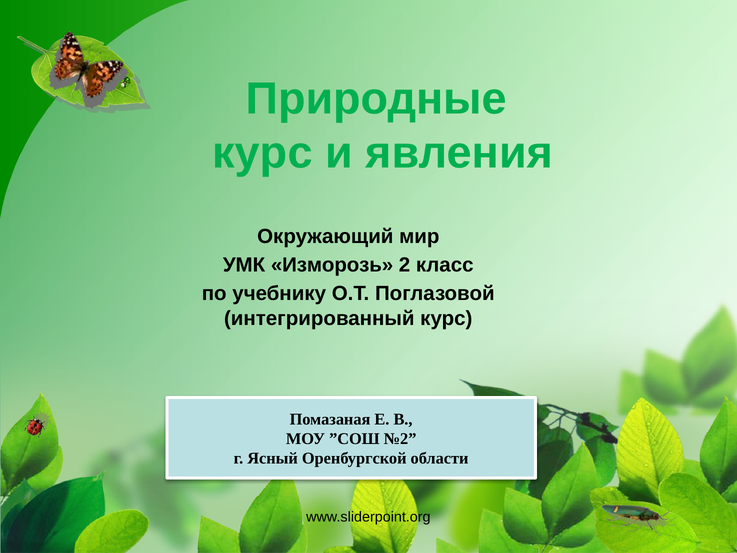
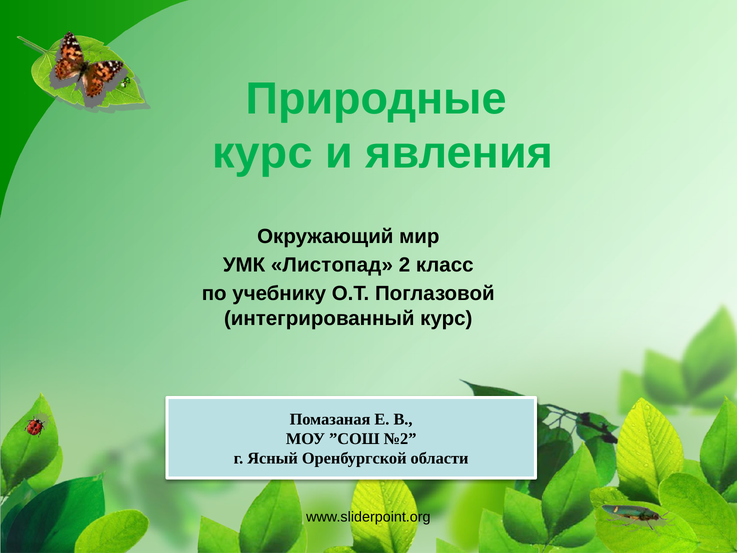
Изморозь: Изморозь -> Листопад
